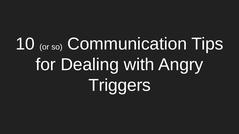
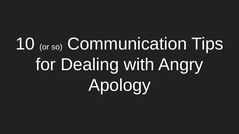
Triggers: Triggers -> Apology
